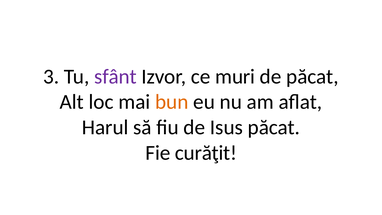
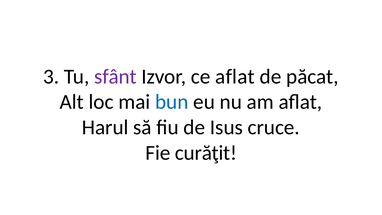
ce muri: muri -> aflat
bun colour: orange -> blue
Isus păcat: păcat -> cruce
